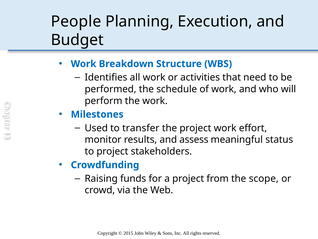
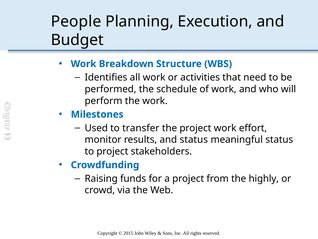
and assess: assess -> status
scope: scope -> highly
